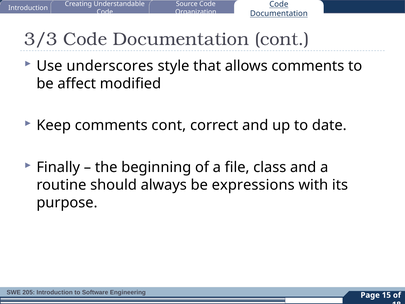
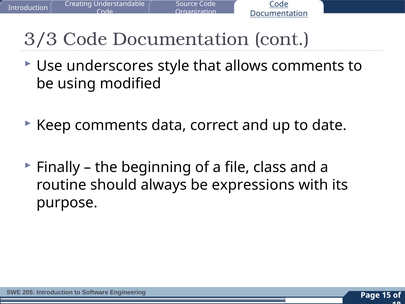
affect: affect -> using
comments cont: cont -> data
